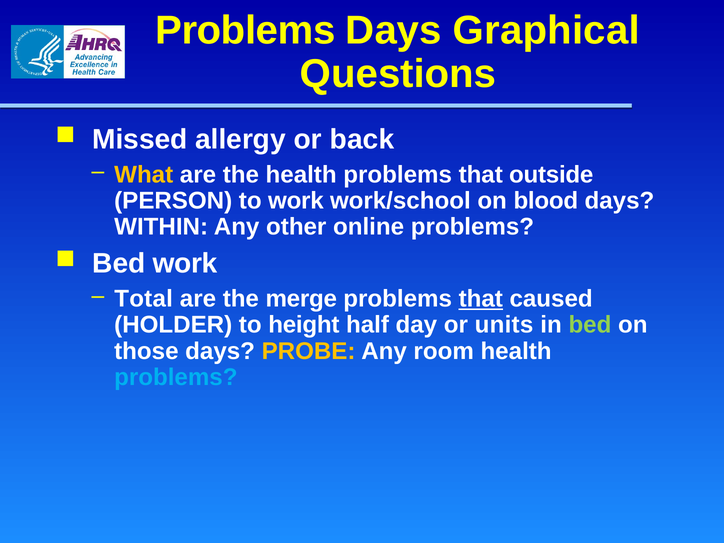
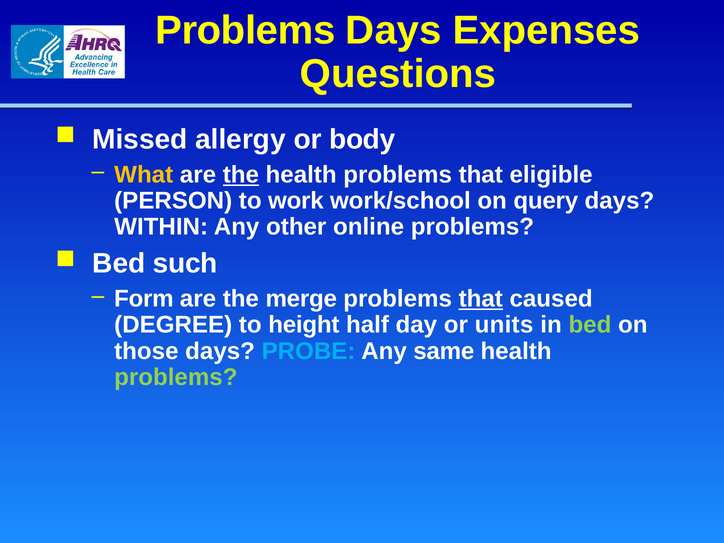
Graphical: Graphical -> Expenses
back: back -> body
the at (241, 175) underline: none -> present
outside: outside -> eligible
blood: blood -> query
Bed work: work -> such
Total: Total -> Form
HOLDER: HOLDER -> DEGREE
PROBE colour: yellow -> light blue
room: room -> same
problems at (176, 377) colour: light blue -> light green
